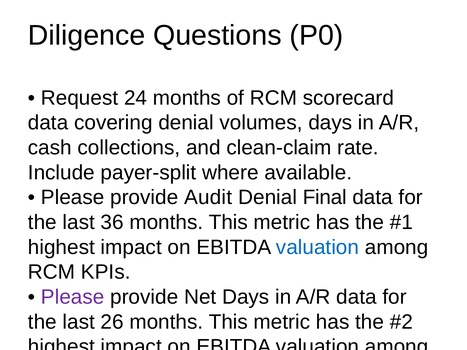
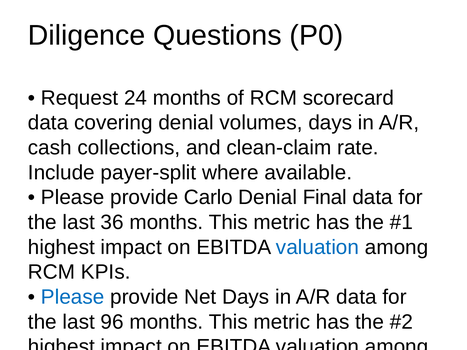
Audit: Audit -> Carlo
Please at (73, 297) colour: purple -> blue
26: 26 -> 96
